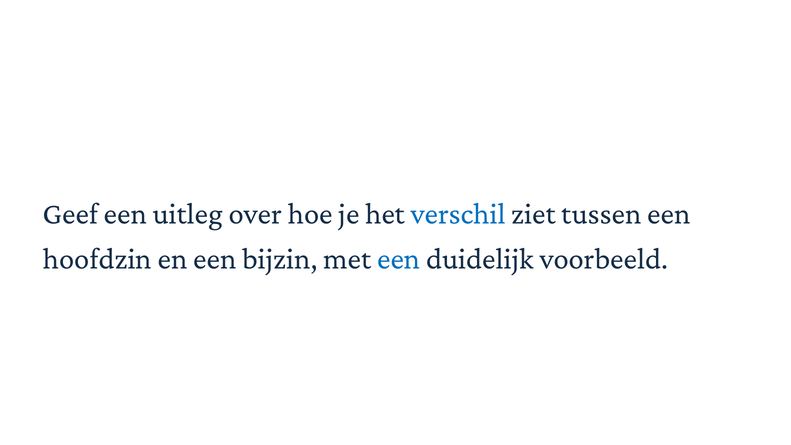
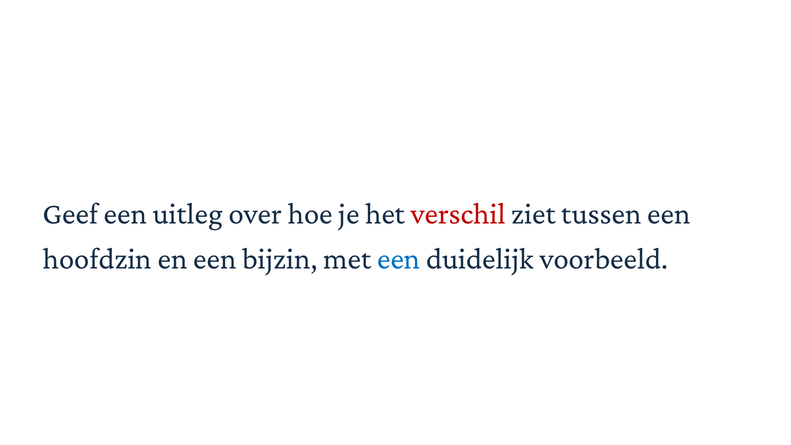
verschil colour: blue -> red
